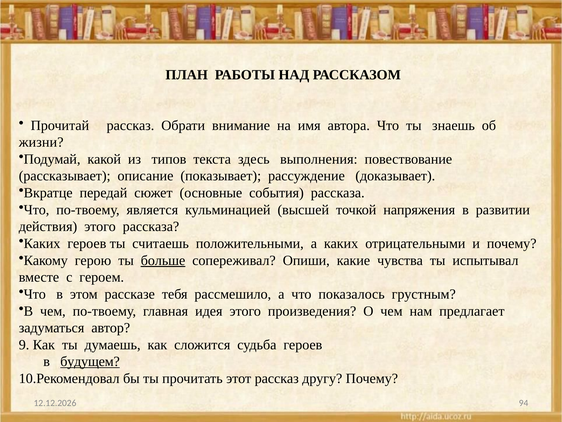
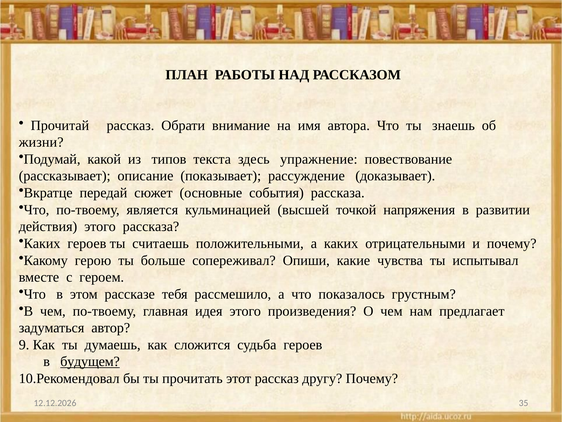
выполнения: выполнения -> упражнение
больше underline: present -> none
94: 94 -> 35
